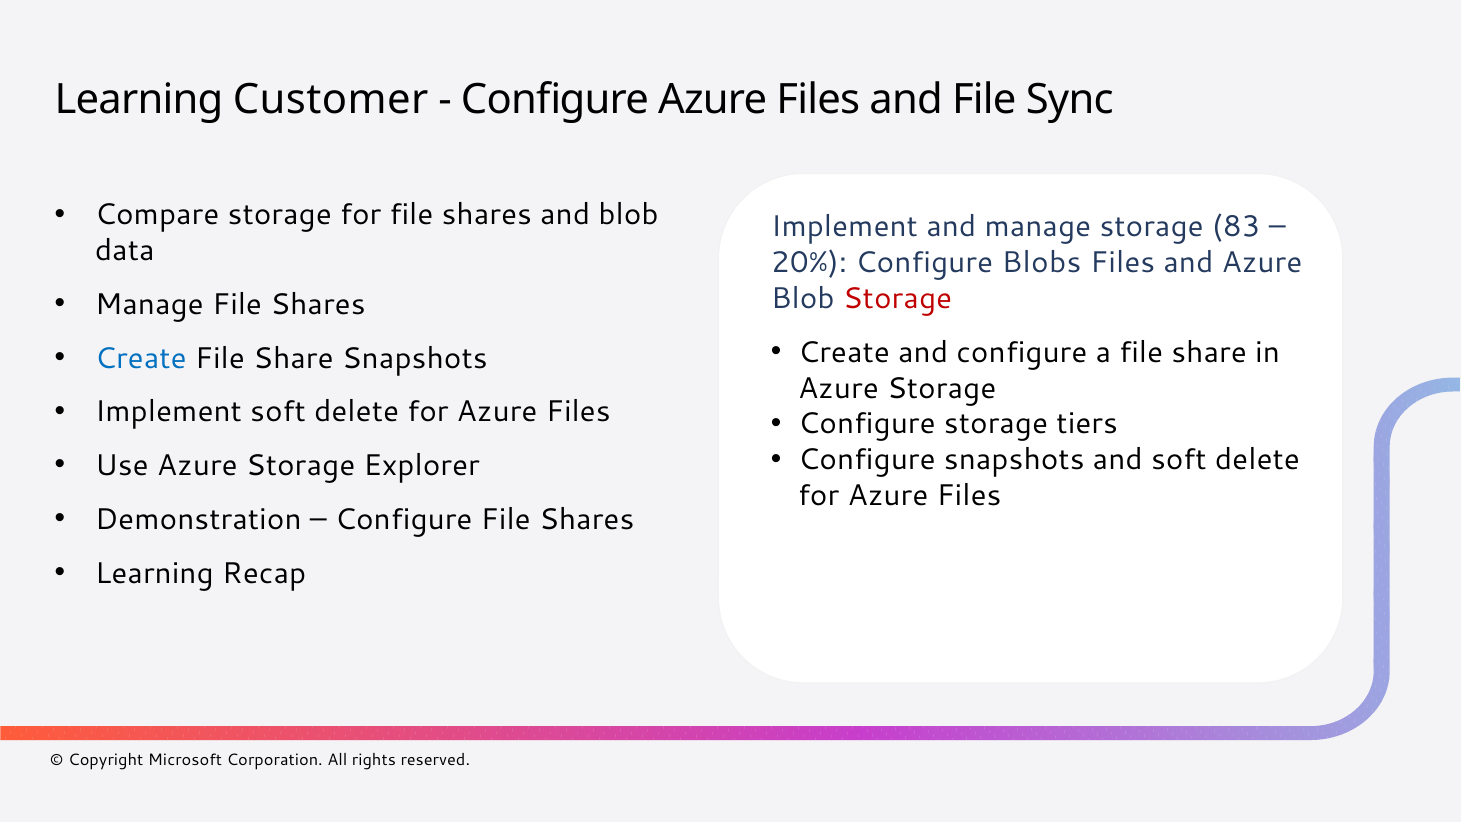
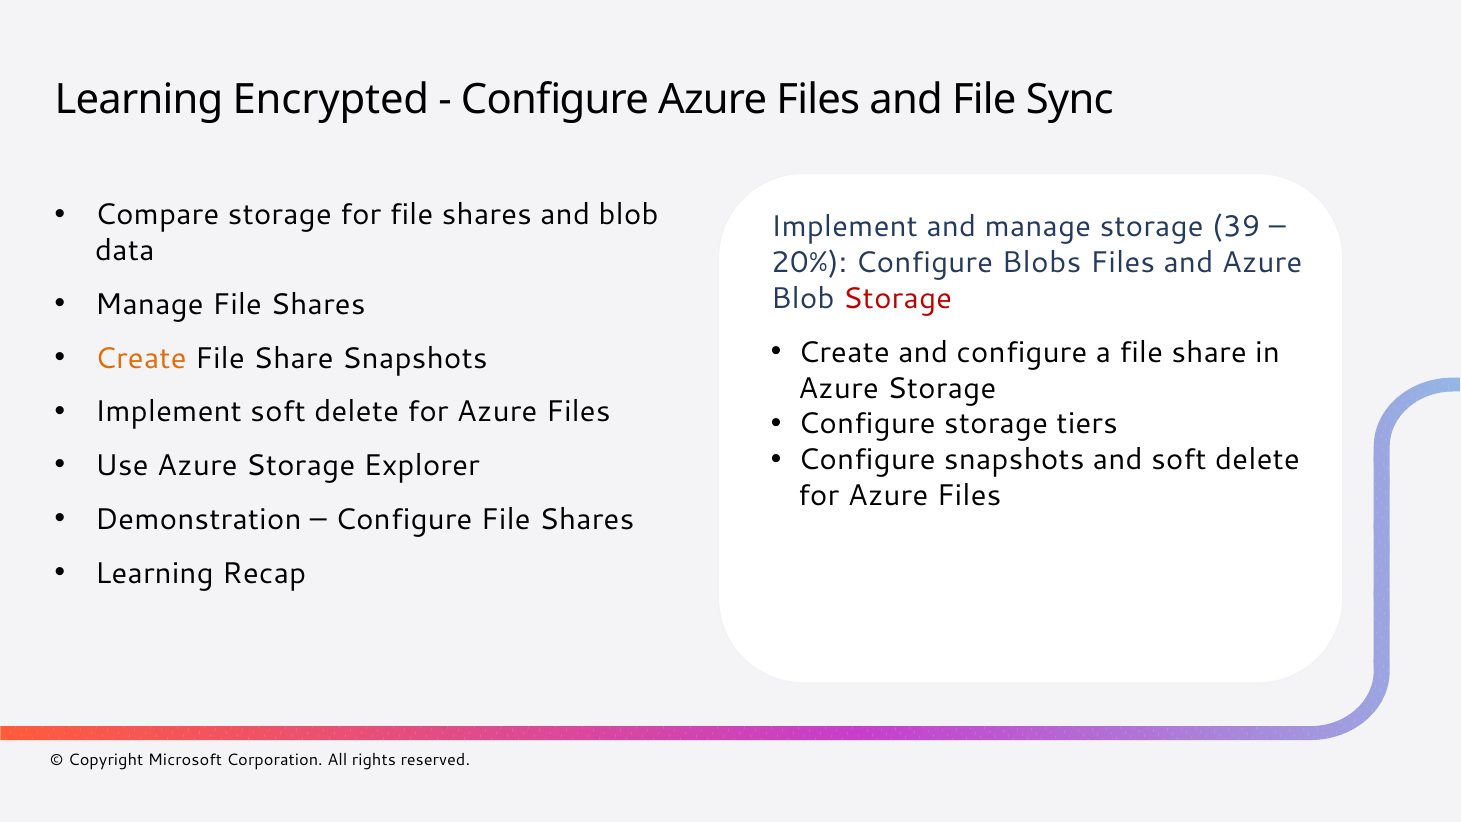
Customer: Customer -> Encrypted
83: 83 -> 39
Create at (141, 358) colour: blue -> orange
